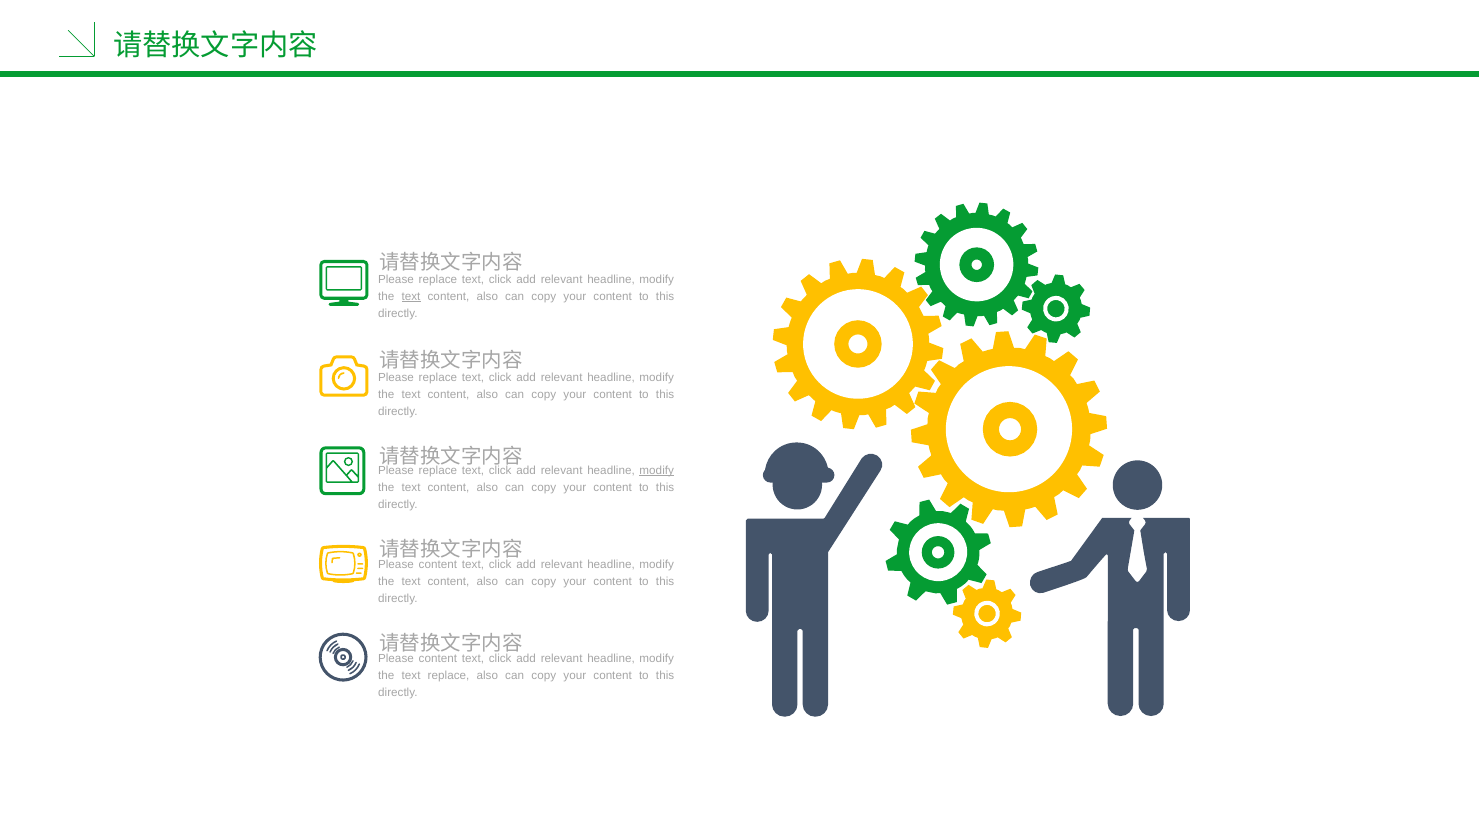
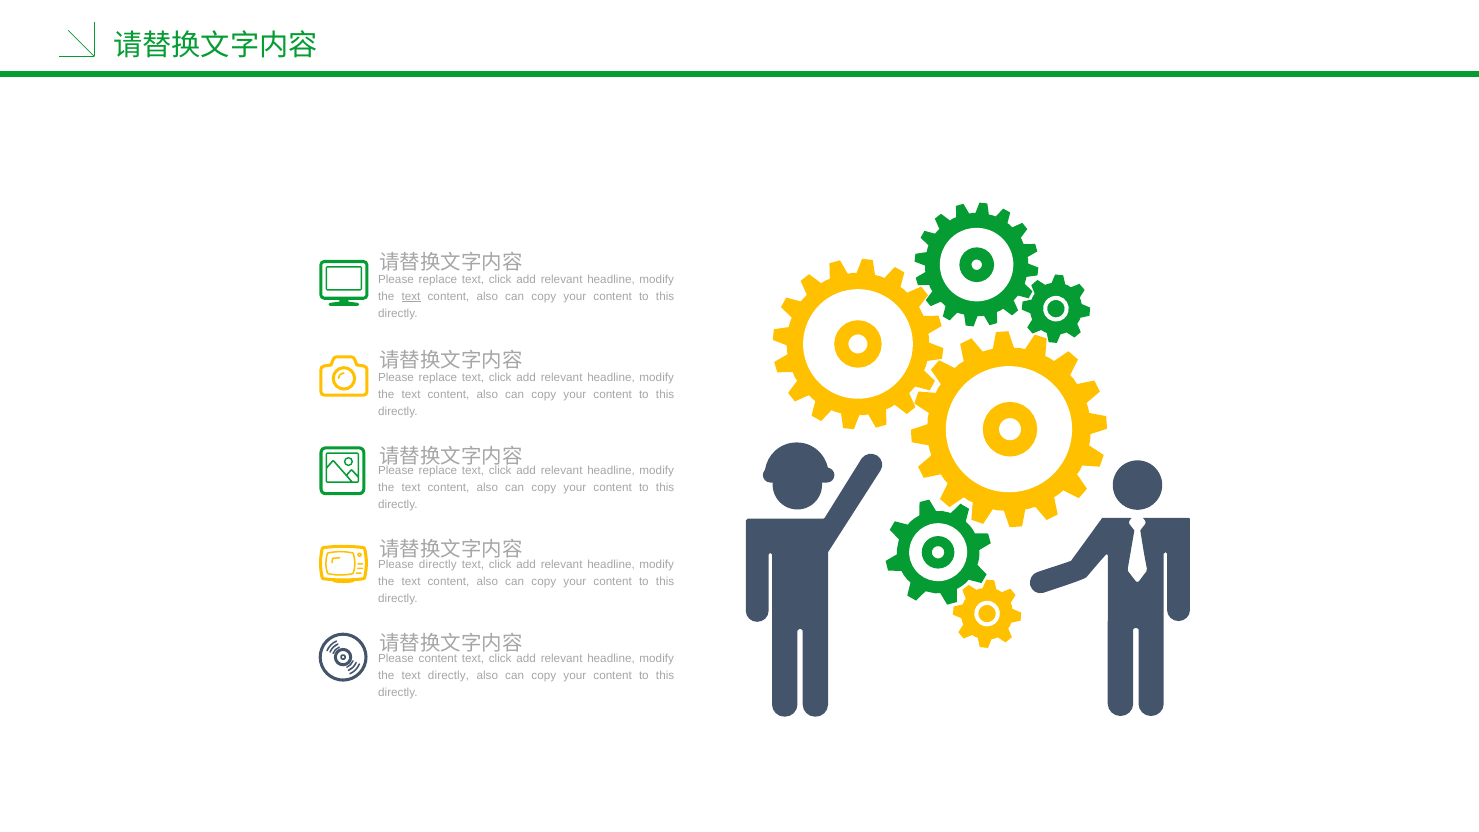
modify at (657, 471) underline: present -> none
content at (438, 565): content -> directly
text replace: replace -> directly
